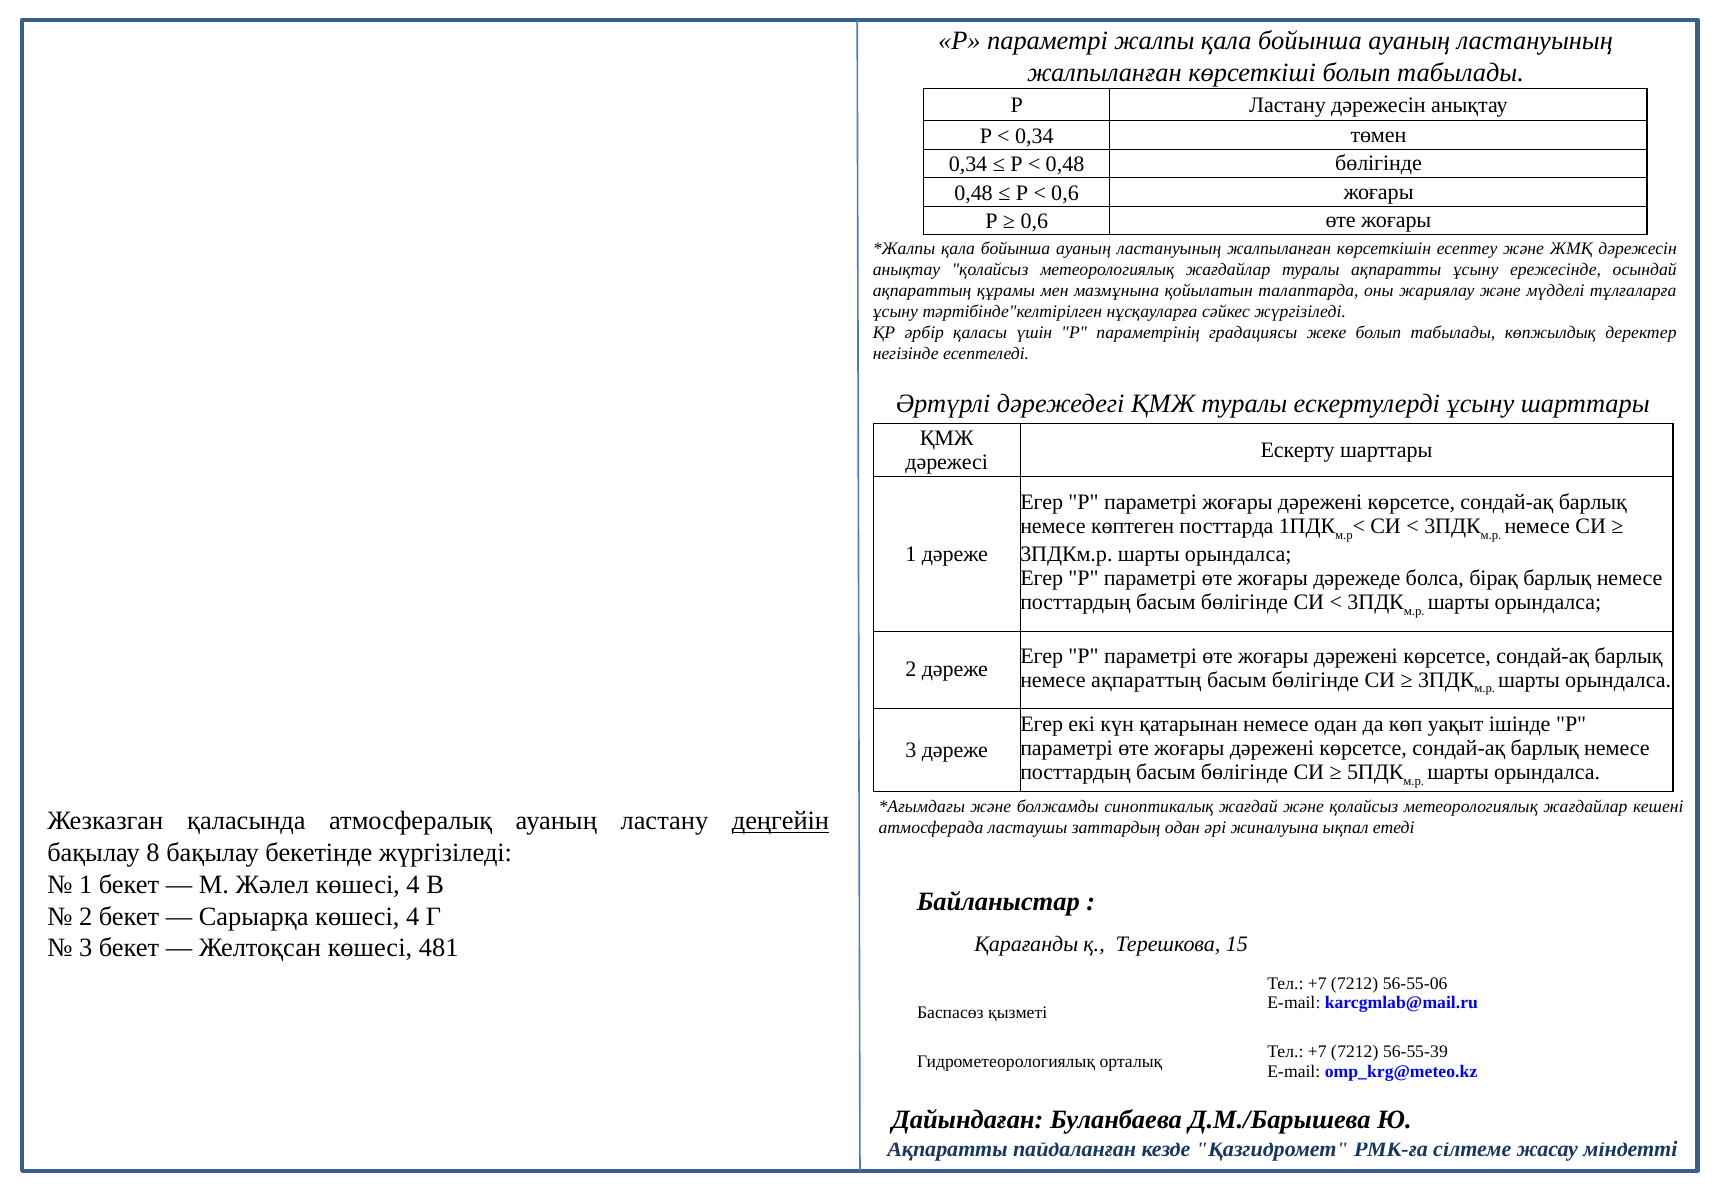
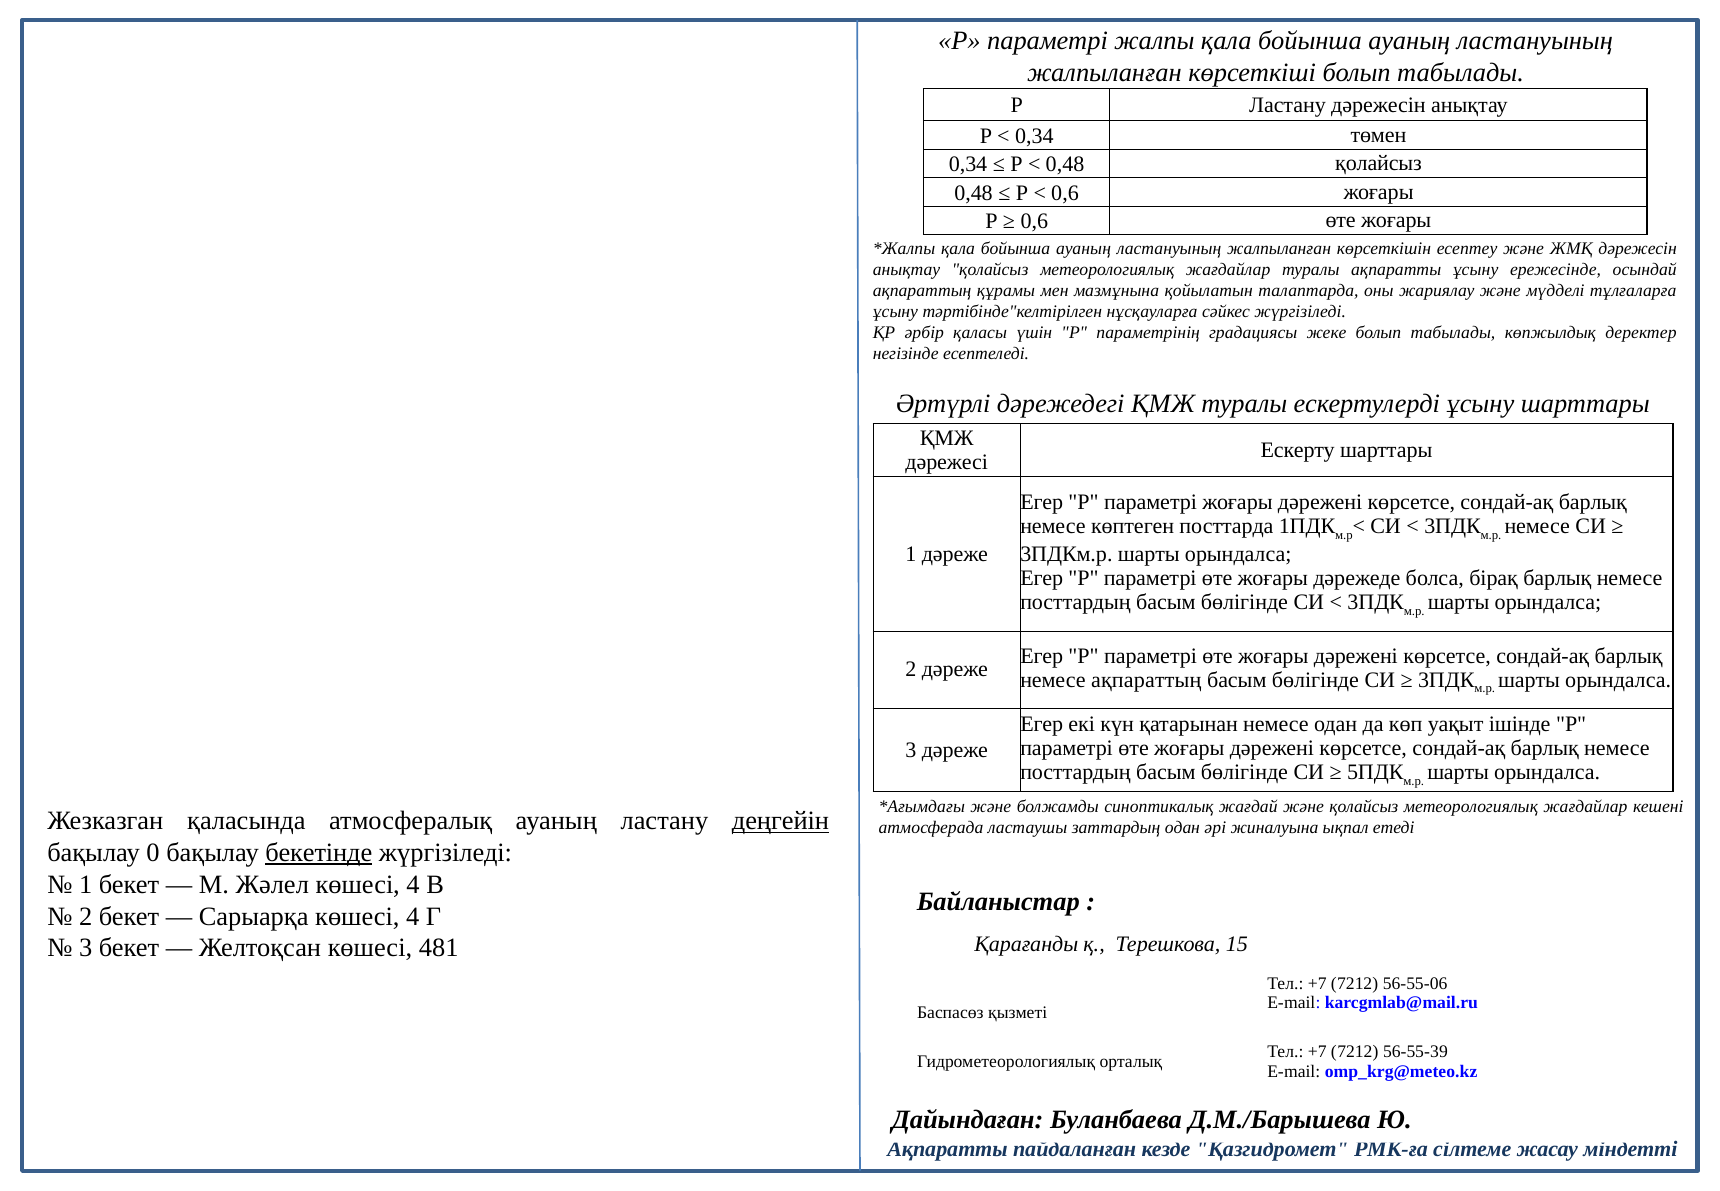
0,48 бөлігінде: бөлігінде -> қолайсыз
8: 8 -> 0
бекетінде underline: none -> present
